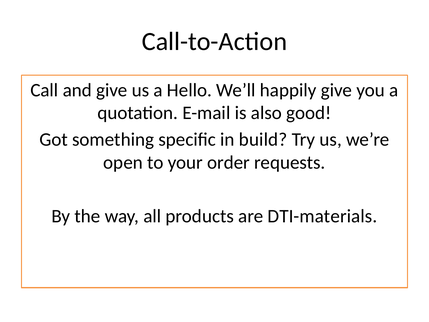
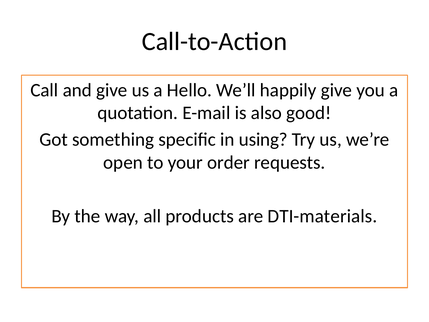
build: build -> using
